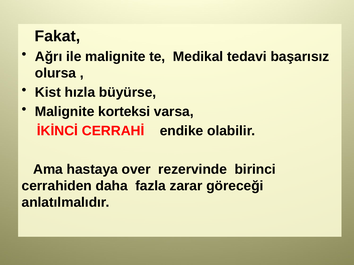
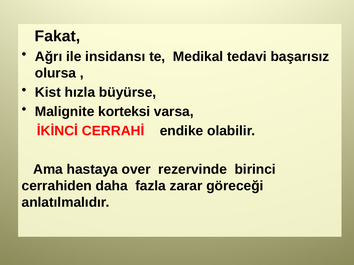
ile malignite: malignite -> insidansı
